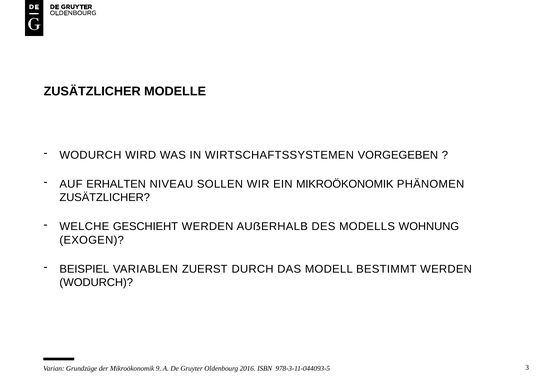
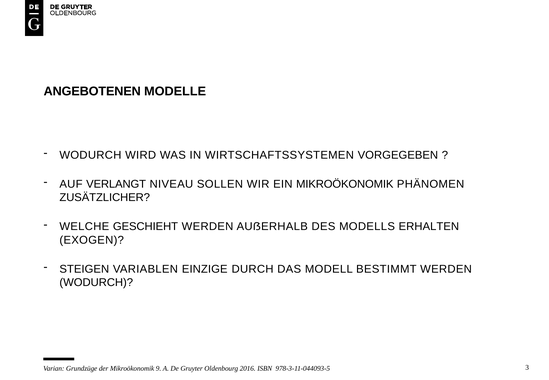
ZUSÄTZLICHER at (92, 91): ZUSÄTZLICHER -> ANGEBOTENEN
ERHALTEN: ERHALTEN -> VERLANGT
WOHNUNG: WOHNUNG -> ERHALTEN
BEISPIEL: BEISPIEL -> STEIGEN
ZUERST: ZUERST -> EINZIGE
